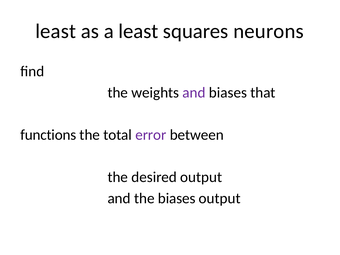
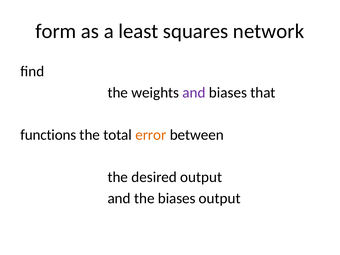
least at (56, 31): least -> form
neurons: neurons -> network
error colour: purple -> orange
